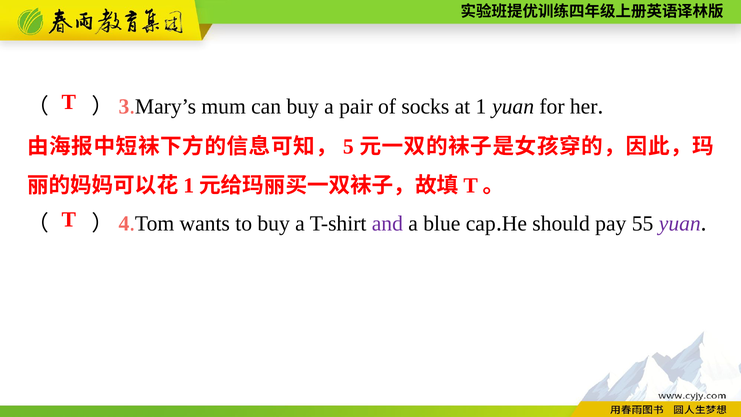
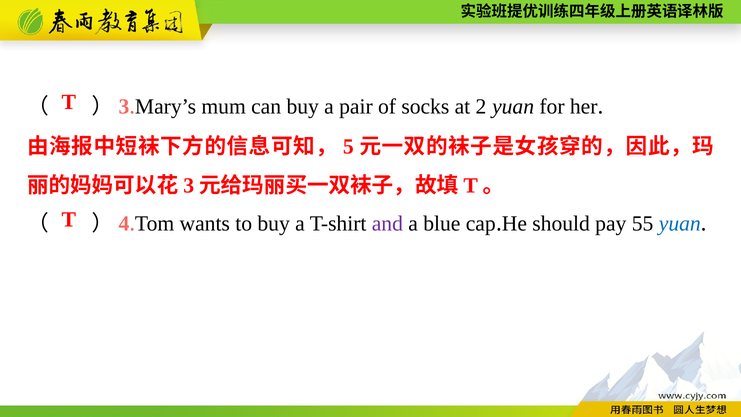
at 1: 1 -> 2
1 at (189, 186): 1 -> 3
yuan at (680, 223) colour: purple -> blue
